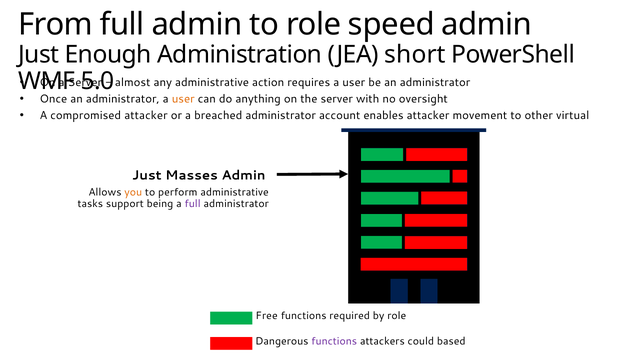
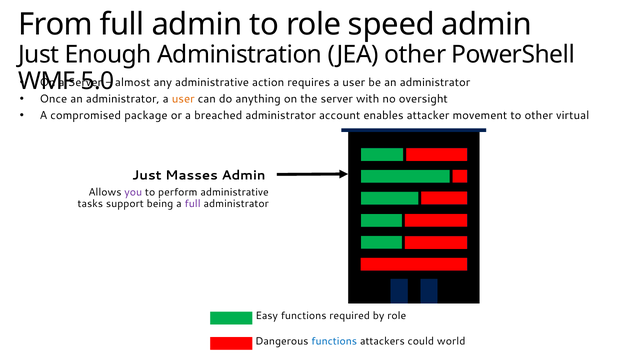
JEA short: short -> other
compromised attacker: attacker -> package
you colour: orange -> purple
Free: Free -> Easy
functions at (334, 341) colour: purple -> blue
based: based -> world
